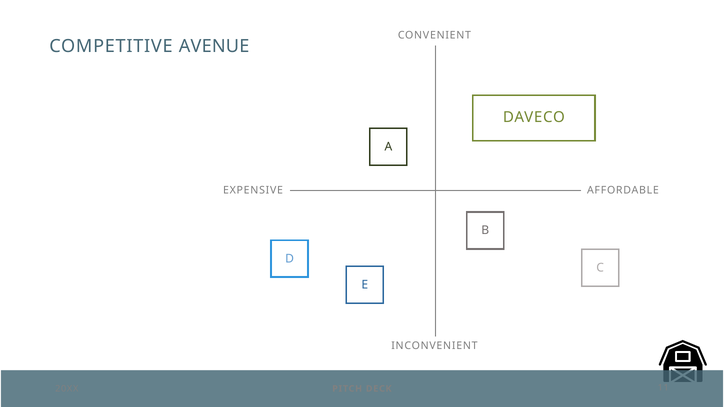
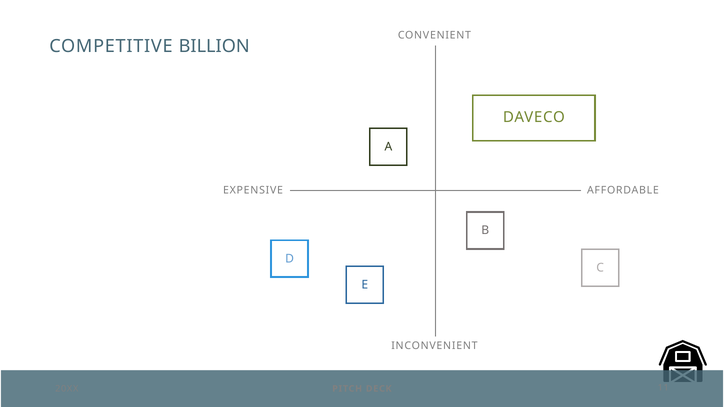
AVENUE: AVENUE -> BILLION
